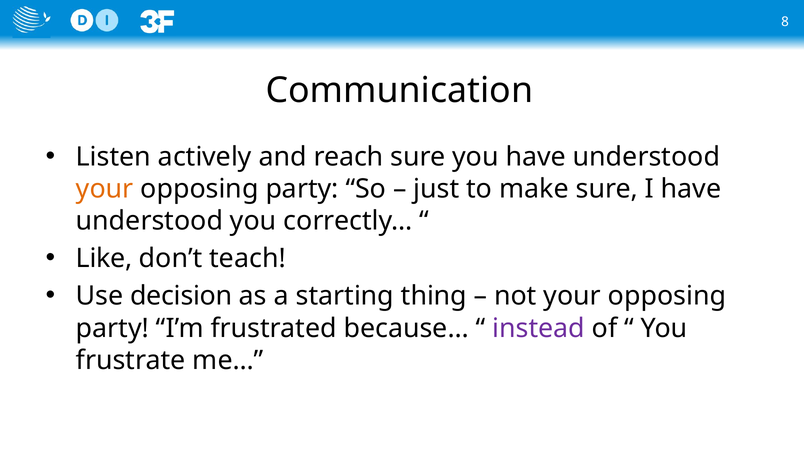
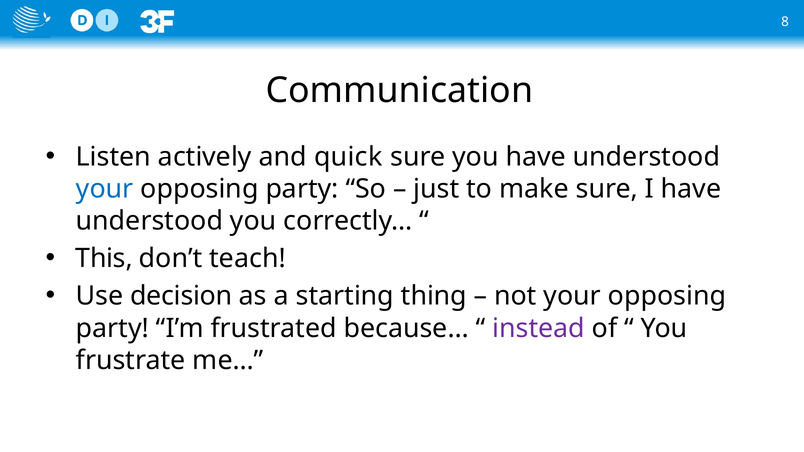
reach: reach -> quick
your at (105, 189) colour: orange -> blue
Like: Like -> This
